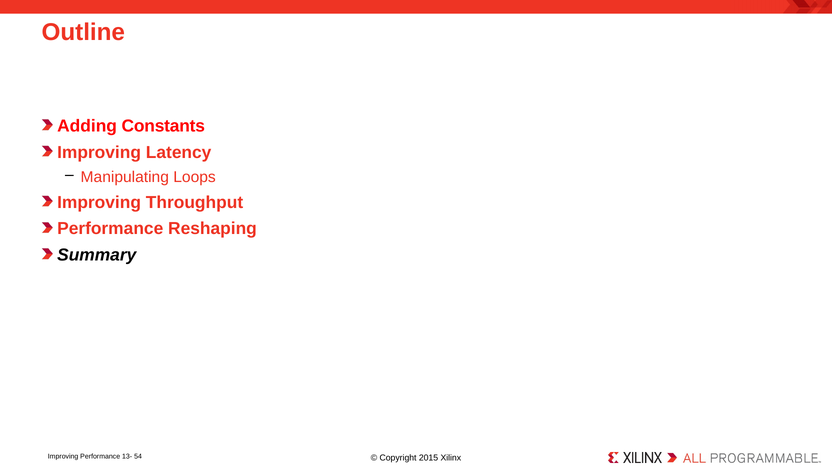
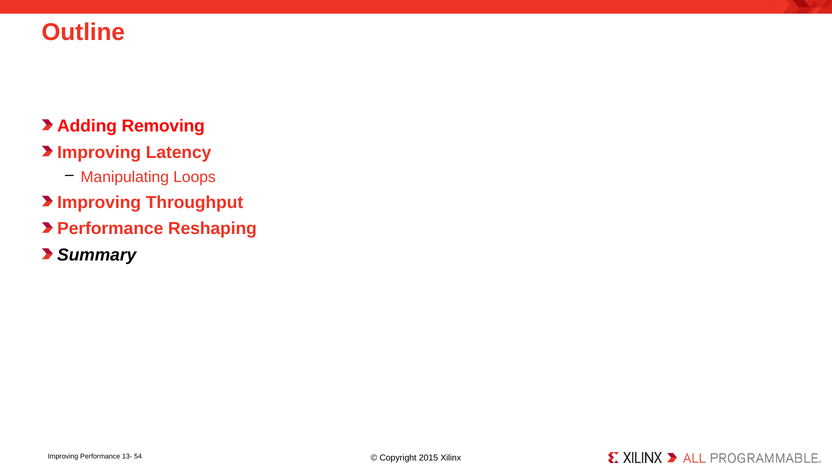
Constants: Constants -> Removing
